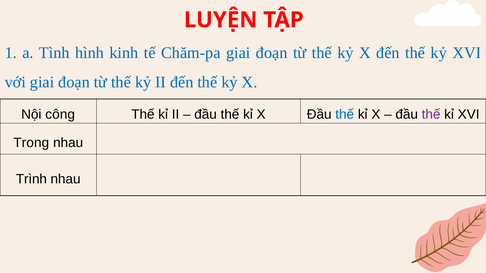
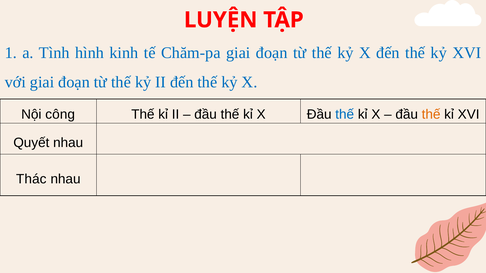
thế at (431, 114) colour: purple -> orange
Trong: Trong -> Quyết
Trình: Trình -> Thác
